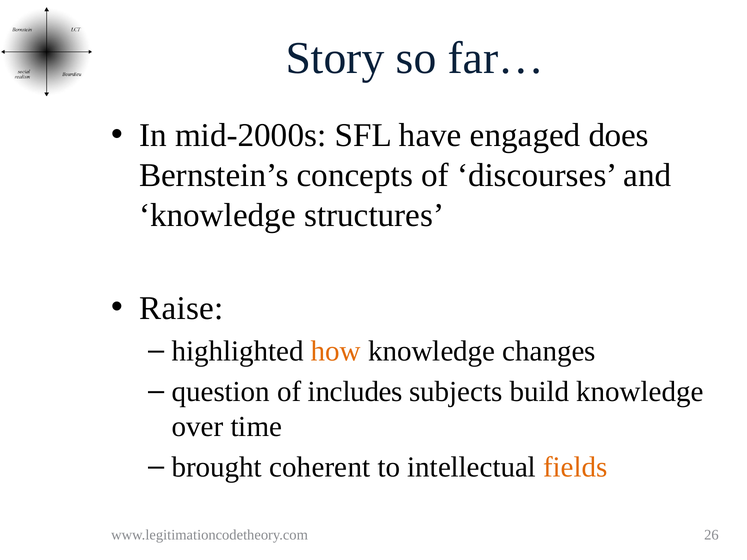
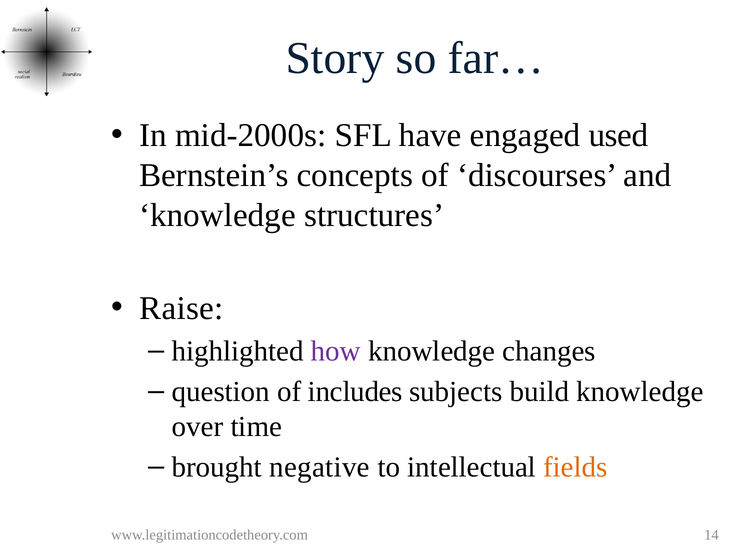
does: does -> used
how colour: orange -> purple
coherent: coherent -> negative
26: 26 -> 14
